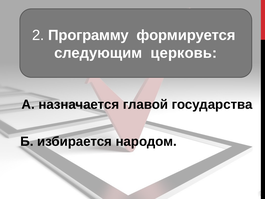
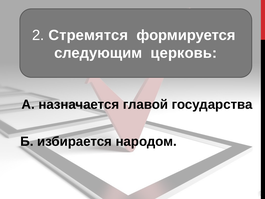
Программу: Программу -> Стремятся
